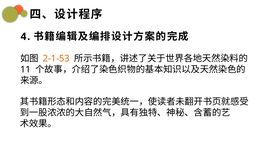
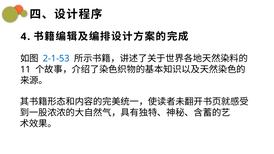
2-1-53 colour: orange -> blue
